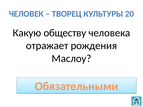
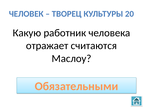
обществу: обществу -> работник
рождения: рождения -> считаются
